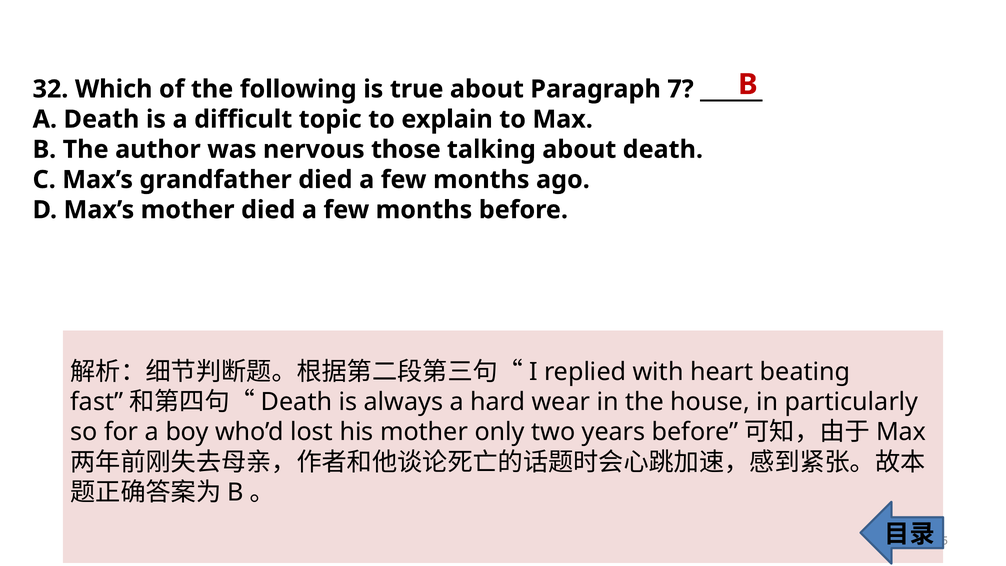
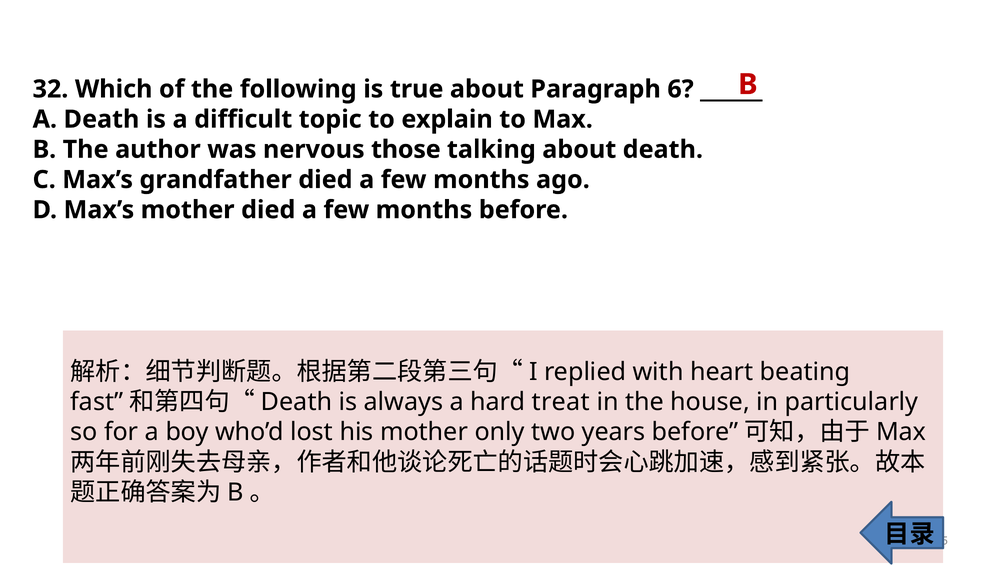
7: 7 -> 6
wear: wear -> treat
